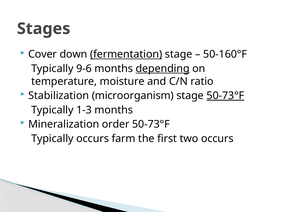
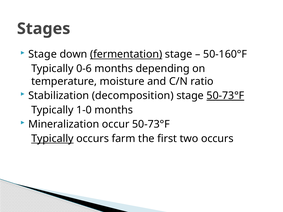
Cover at (43, 54): Cover -> Stage
9-6: 9-6 -> 0-6
depending underline: present -> none
microorganism: microorganism -> decomposition
1-3: 1-3 -> 1-0
order: order -> occur
Typically at (52, 139) underline: none -> present
